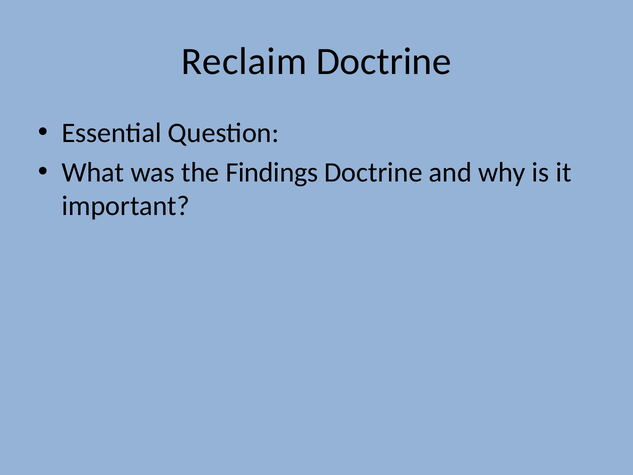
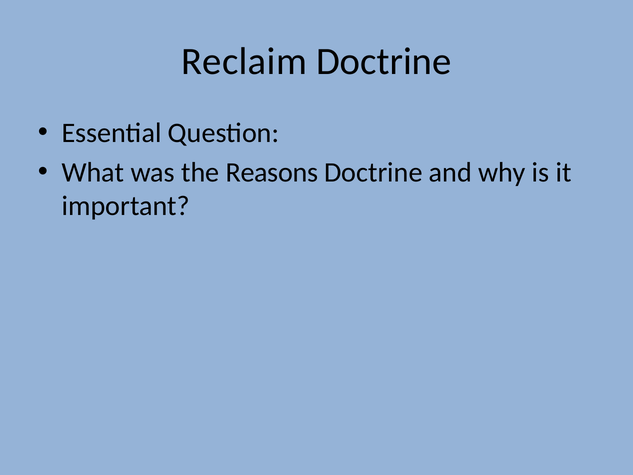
Findings: Findings -> Reasons
